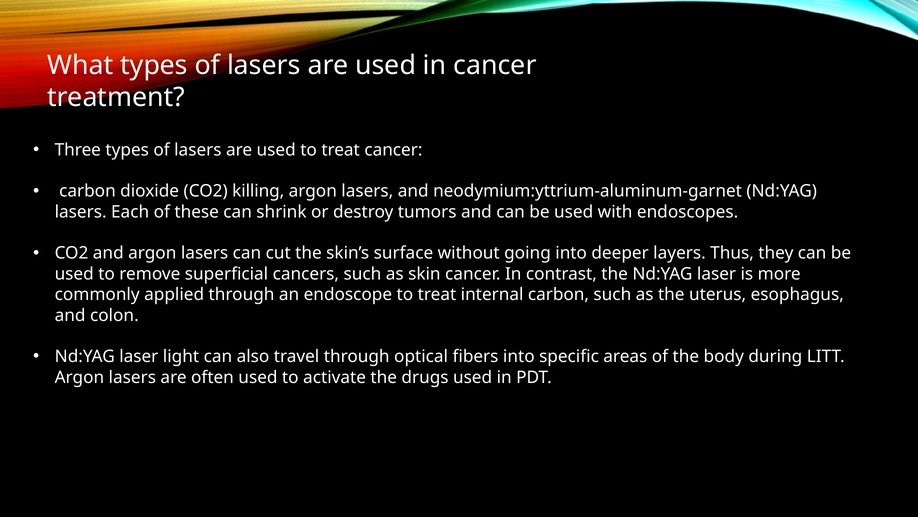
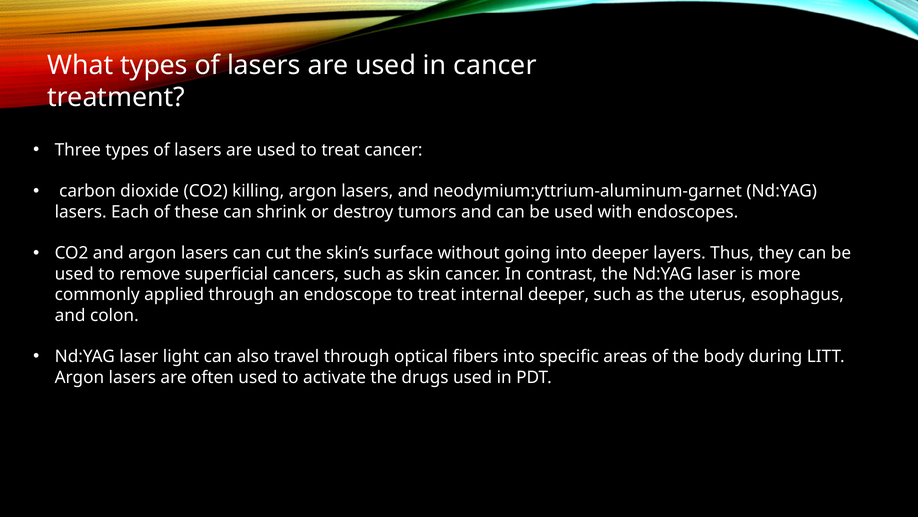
internal carbon: carbon -> deeper
